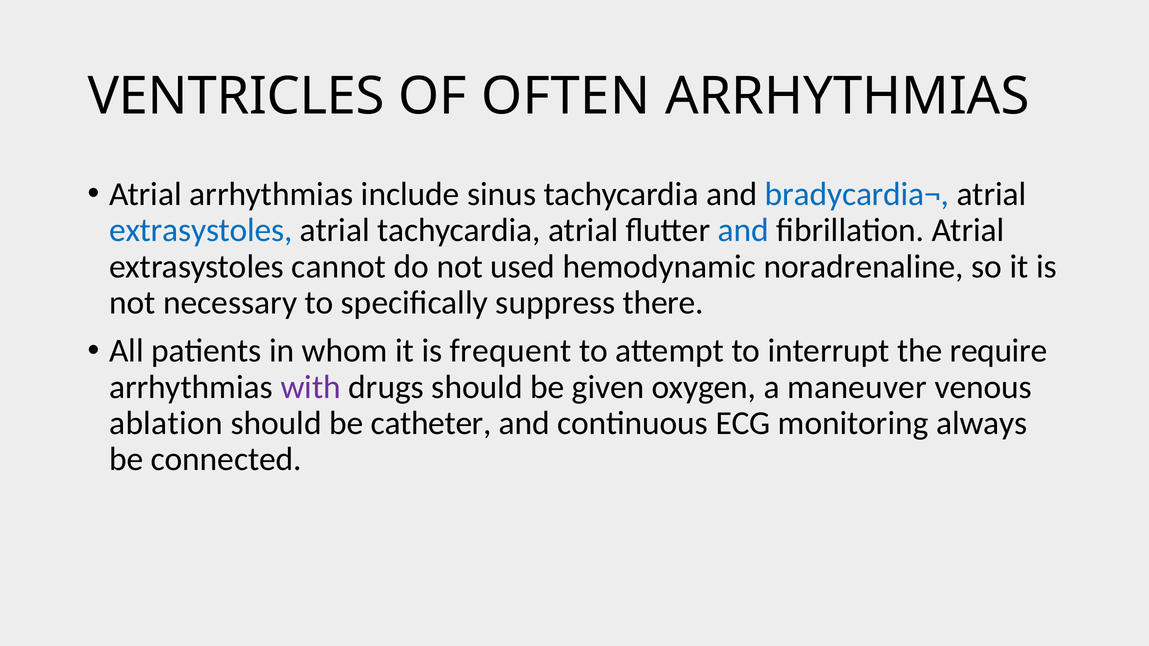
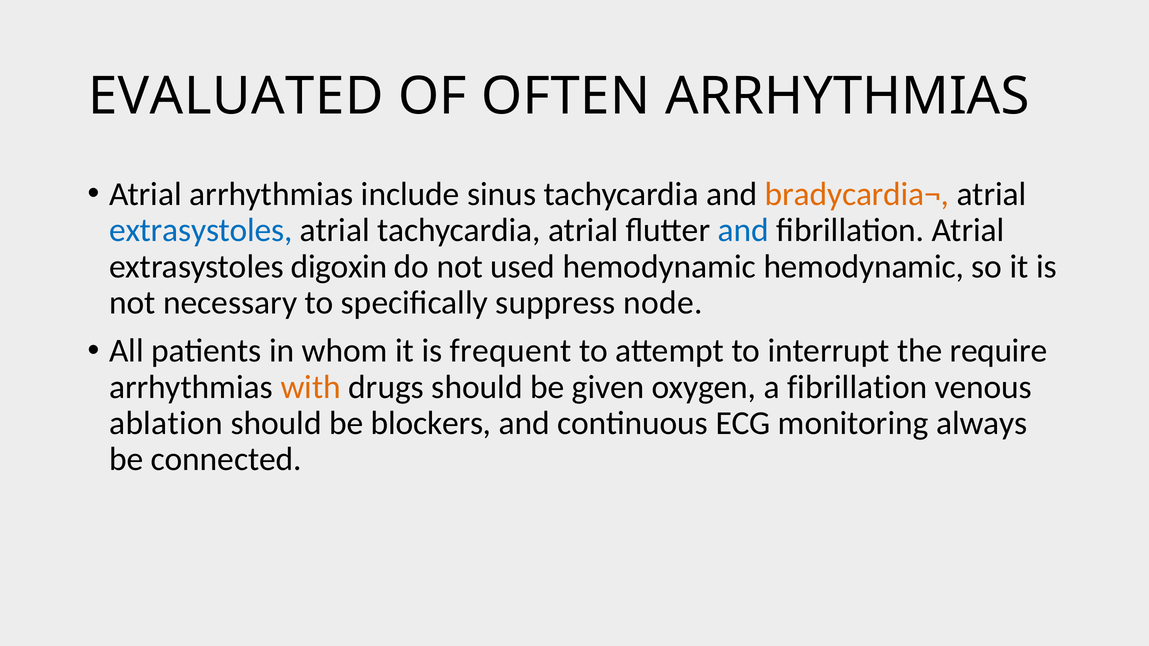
VENTRICLES: VENTRICLES -> EVALUATED
bradycardia¬ colour: blue -> orange
cannot: cannot -> digoxin
hemodynamic noradrenaline: noradrenaline -> hemodynamic
there: there -> node
with colour: purple -> orange
a maneuver: maneuver -> fibrillation
catheter: catheter -> blockers
